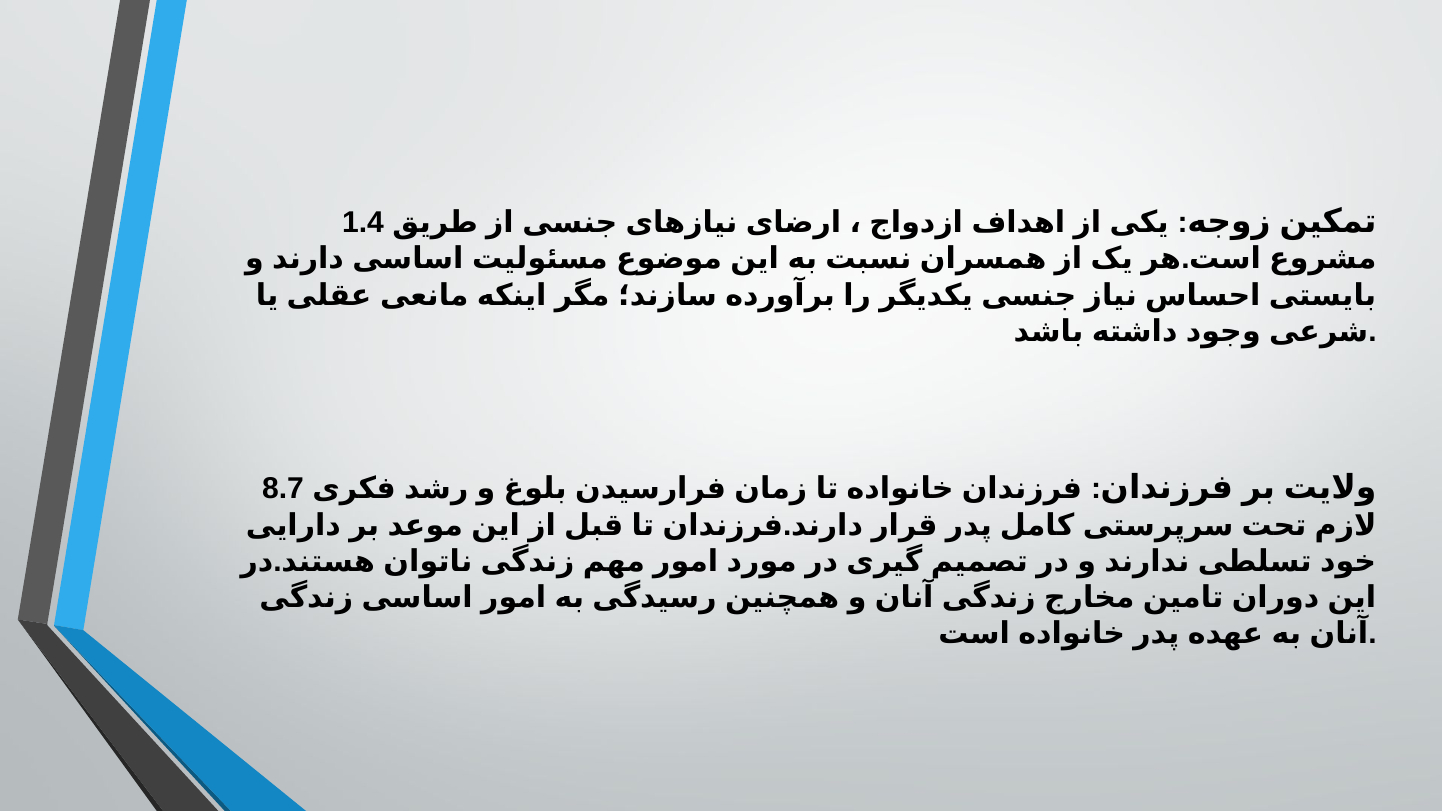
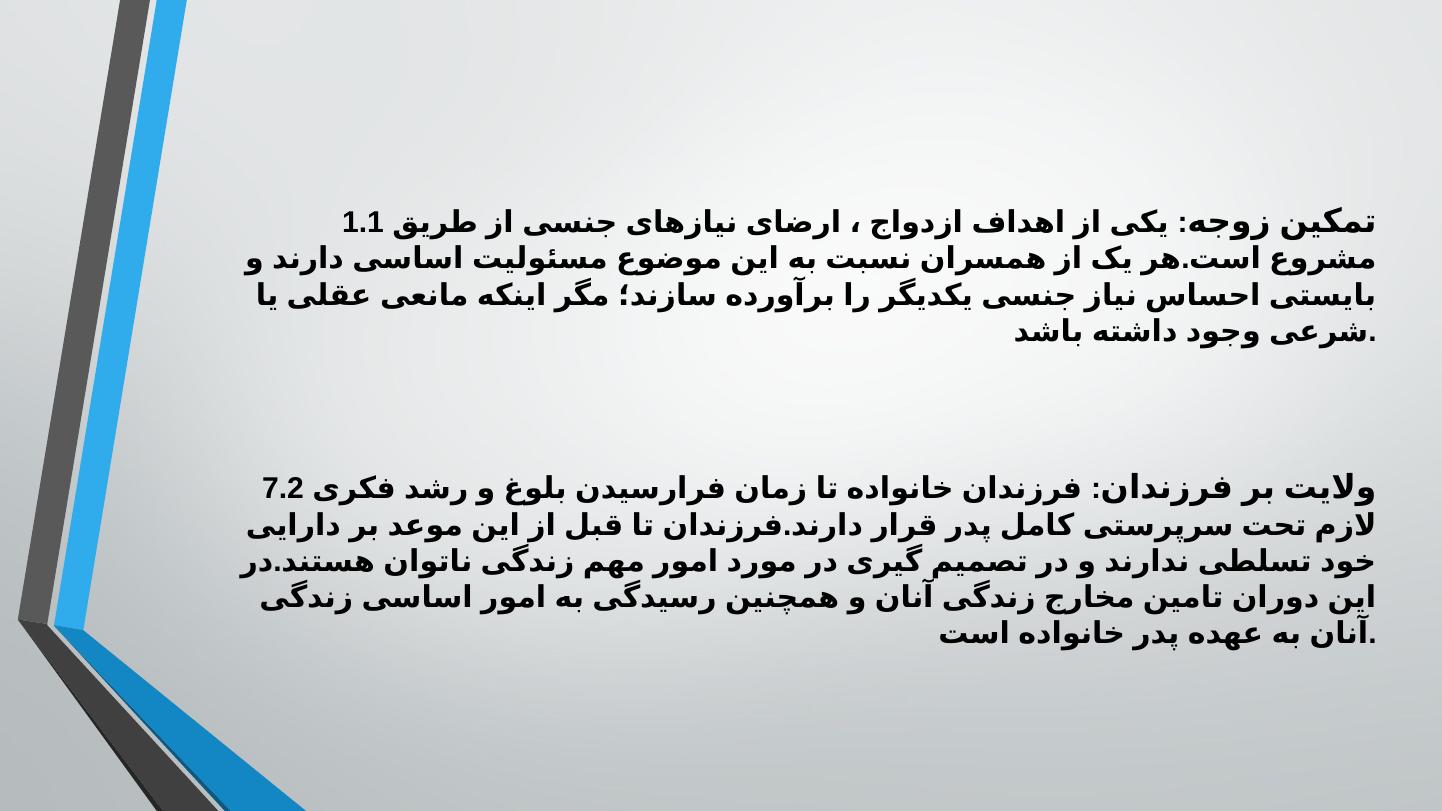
1.4: 1.4 -> 1.1
8.7: 8.7 -> 7.2
